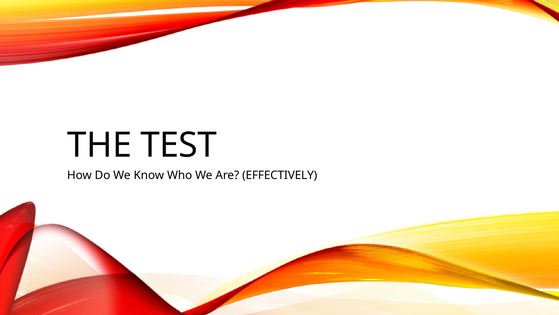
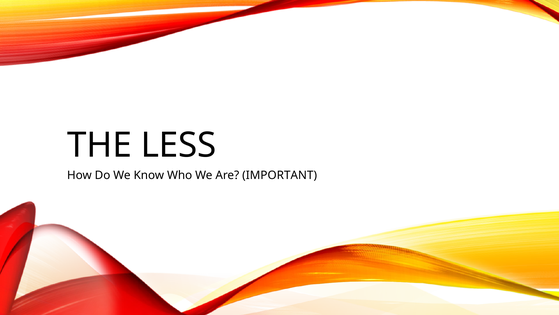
TEST: TEST -> LESS
EFFECTIVELY: EFFECTIVELY -> IMPORTANT
